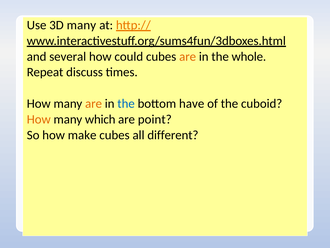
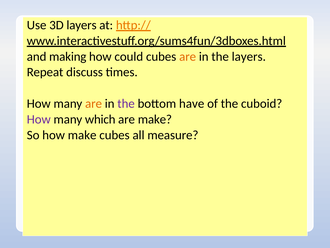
3D many: many -> layers
several: several -> making
the whole: whole -> layers
the at (126, 103) colour: blue -> purple
How at (39, 119) colour: orange -> purple
are point: point -> make
different: different -> measure
